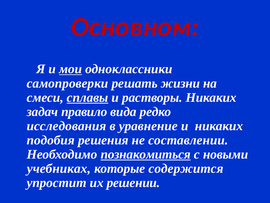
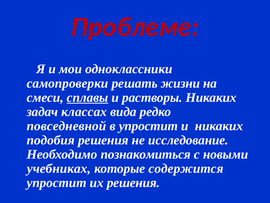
Основном: Основном -> Проблеме
мои underline: present -> none
правило: правило -> классах
исследования: исследования -> повседневной
в уравнение: уравнение -> упростит
составлении: составлении -> исследование
познакомиться underline: present -> none
их решении: решении -> решения
